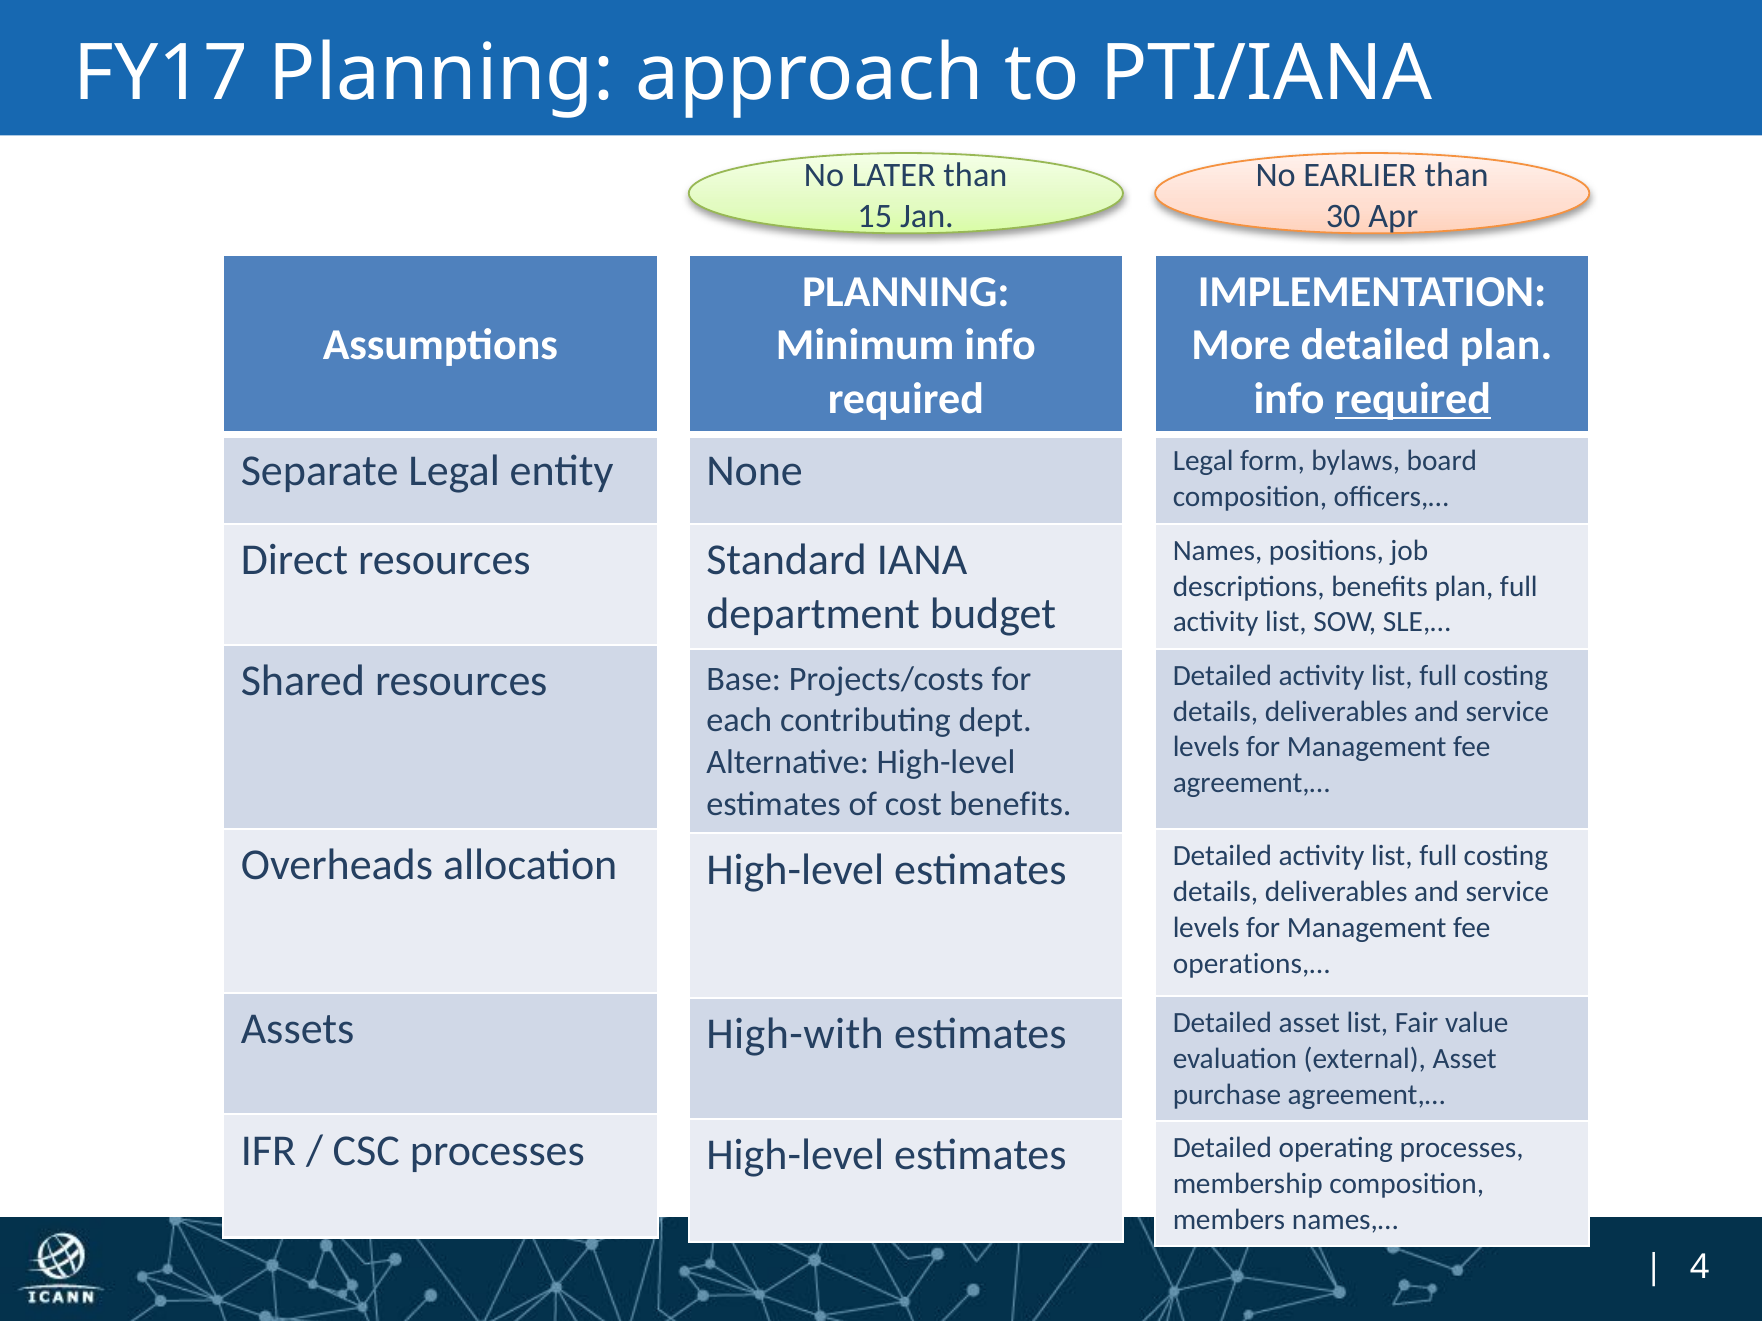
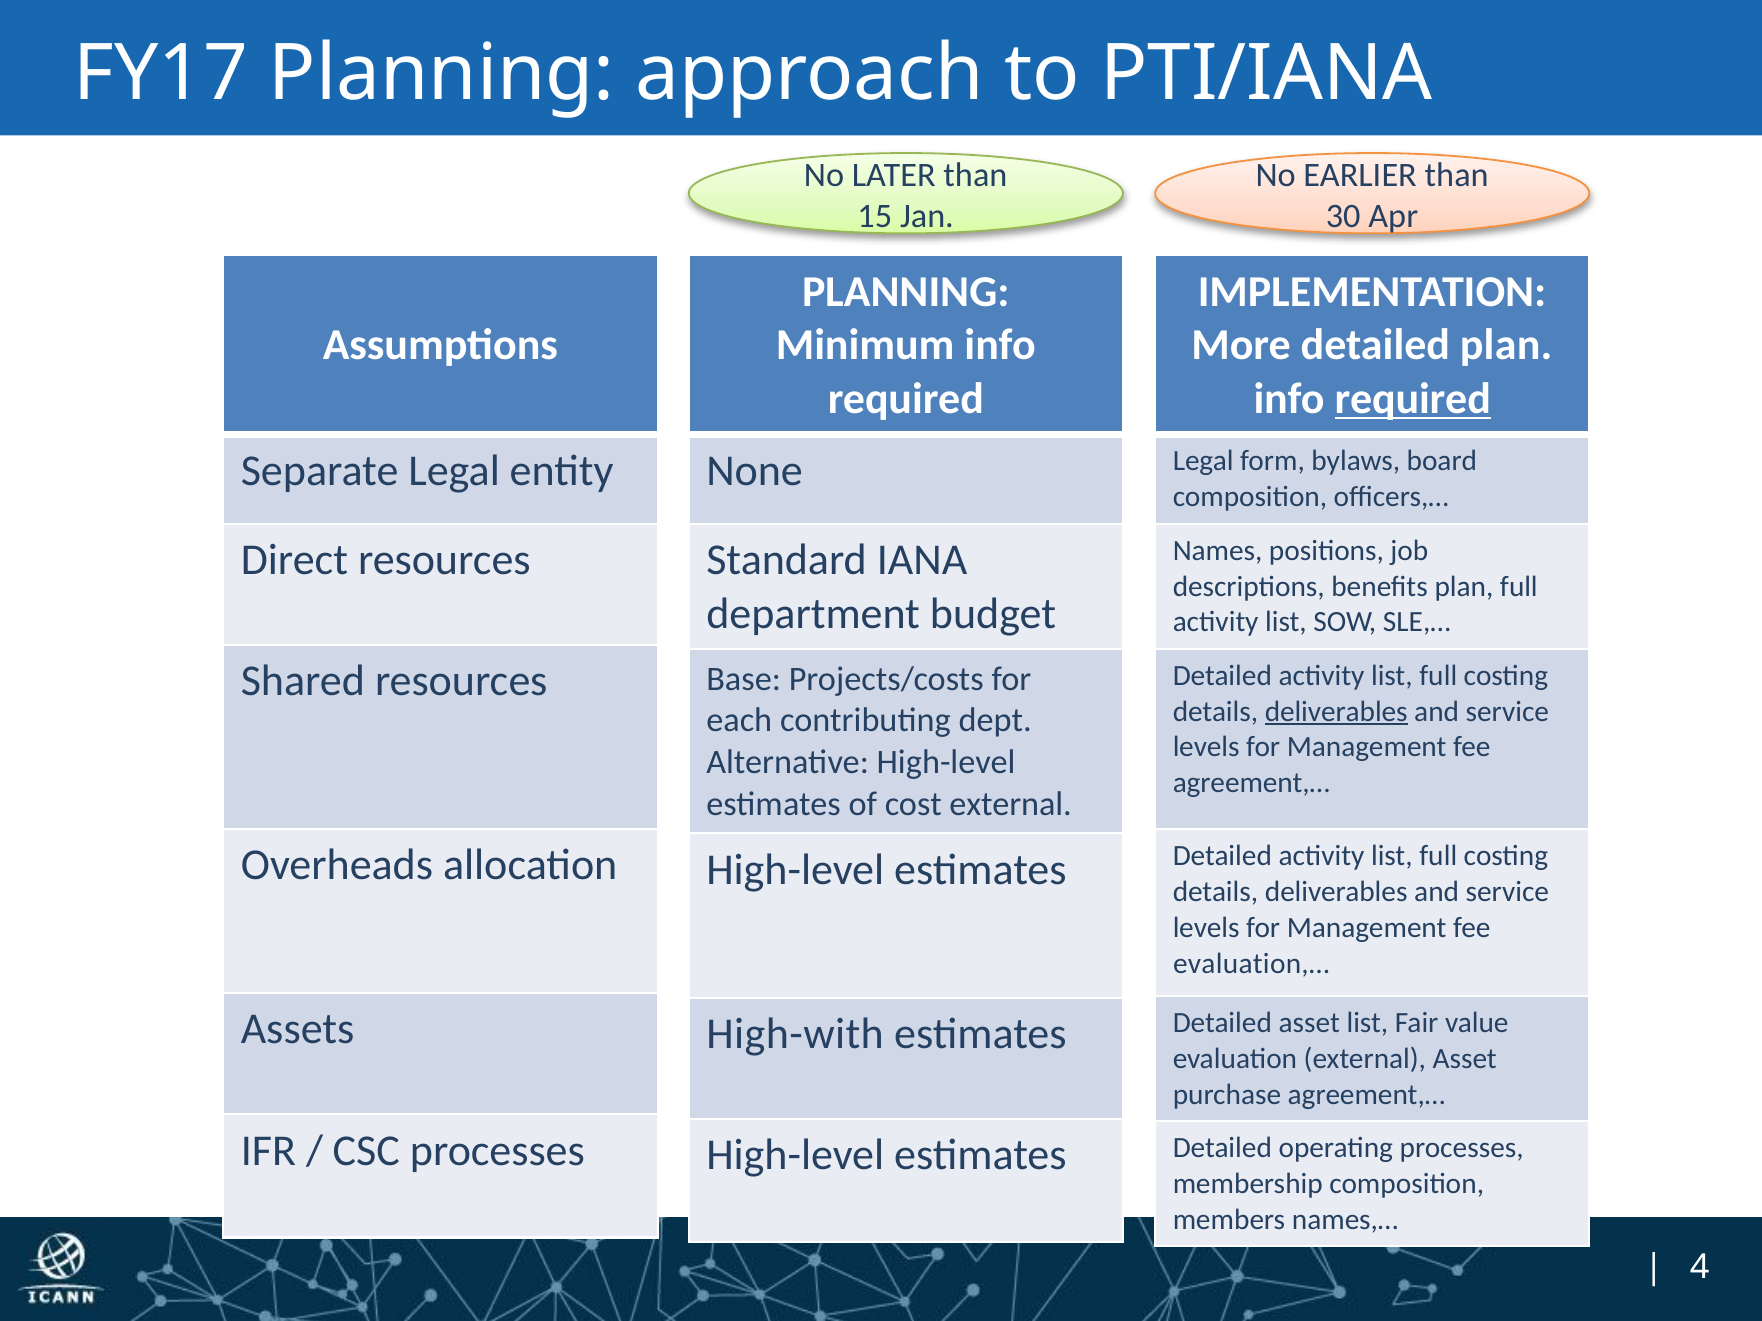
deliverables at (1336, 712) underline: none -> present
cost benefits: benefits -> external
operations,…: operations,… -> evaluation,…
